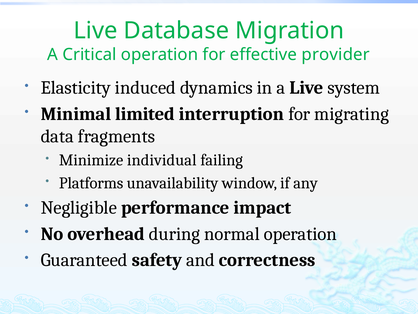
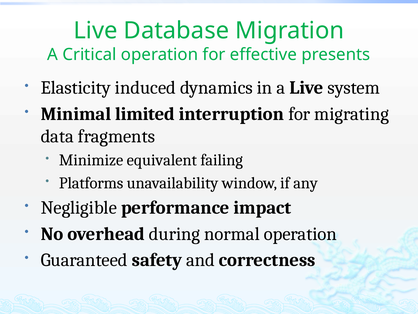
provider: provider -> presents
individual: individual -> equivalent
